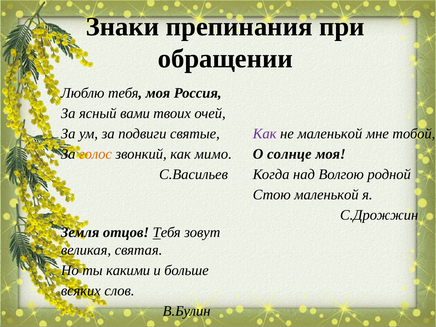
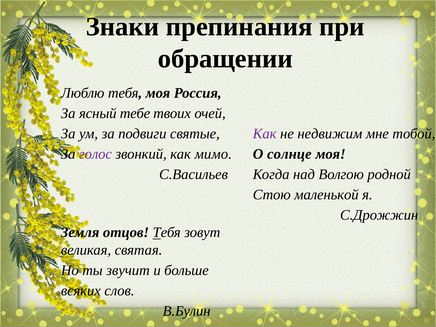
вами: вами -> тебе
не маленькой: маленькой -> недвижим
голос colour: orange -> purple
какими: какими -> звучит
